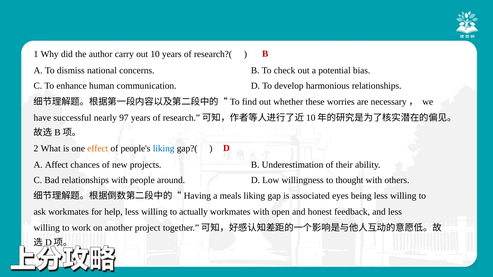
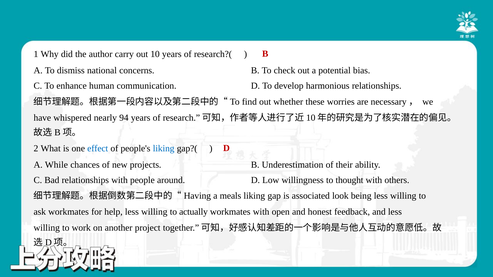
successful: successful -> whispered
97: 97 -> 94
effect colour: orange -> blue
Affect: Affect -> While
eyes: eyes -> look
